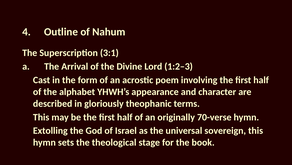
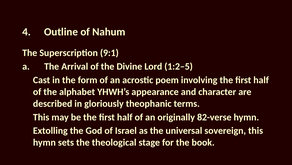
3:1: 3:1 -> 9:1
1:2–3: 1:2–3 -> 1:2–5
70-verse: 70-verse -> 82-verse
